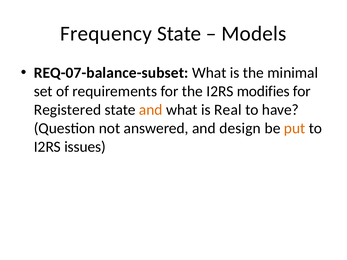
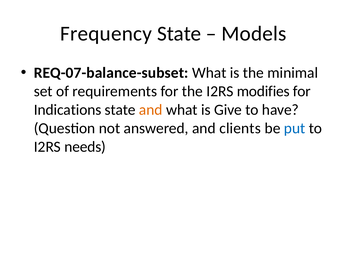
Registered: Registered -> Indications
Real: Real -> Give
design: design -> clients
put colour: orange -> blue
issues: issues -> needs
